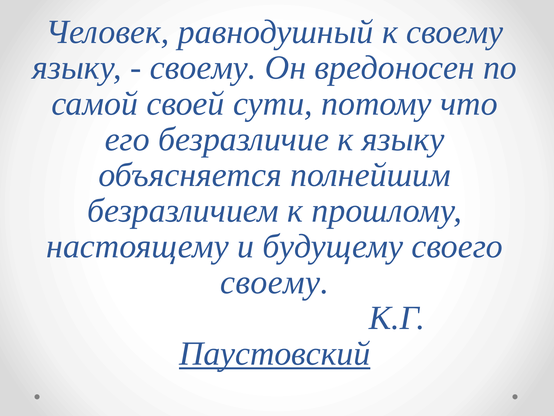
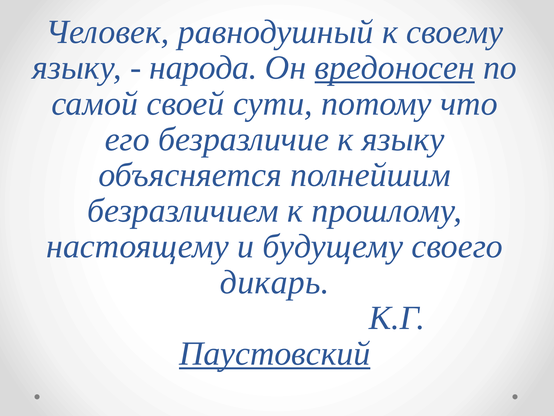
своему at (203, 68): своему -> народа
вредоносен underline: none -> present
своему at (275, 282): своему -> дикарь
